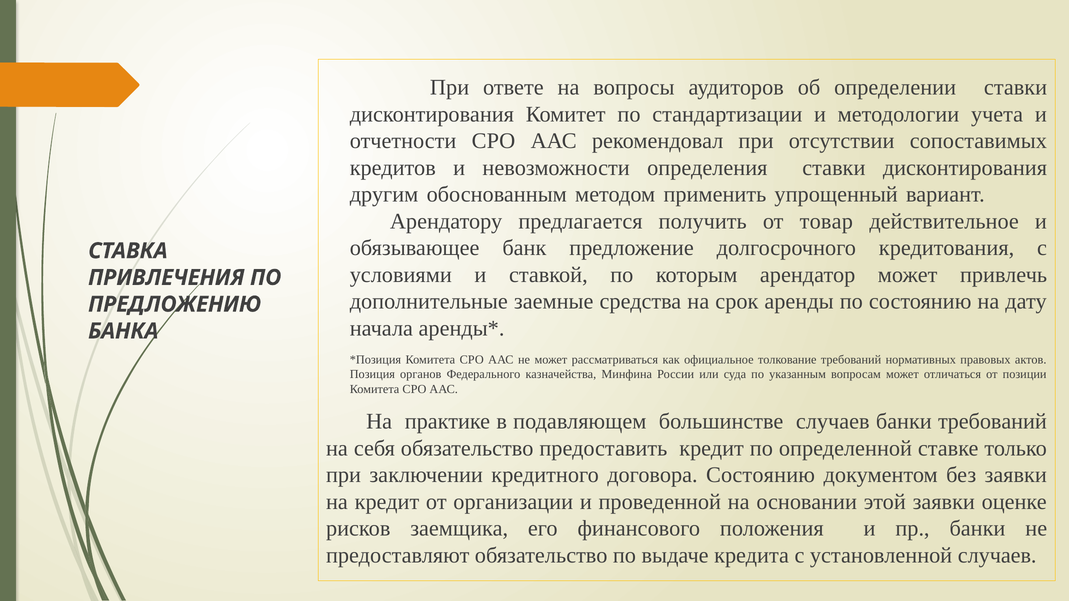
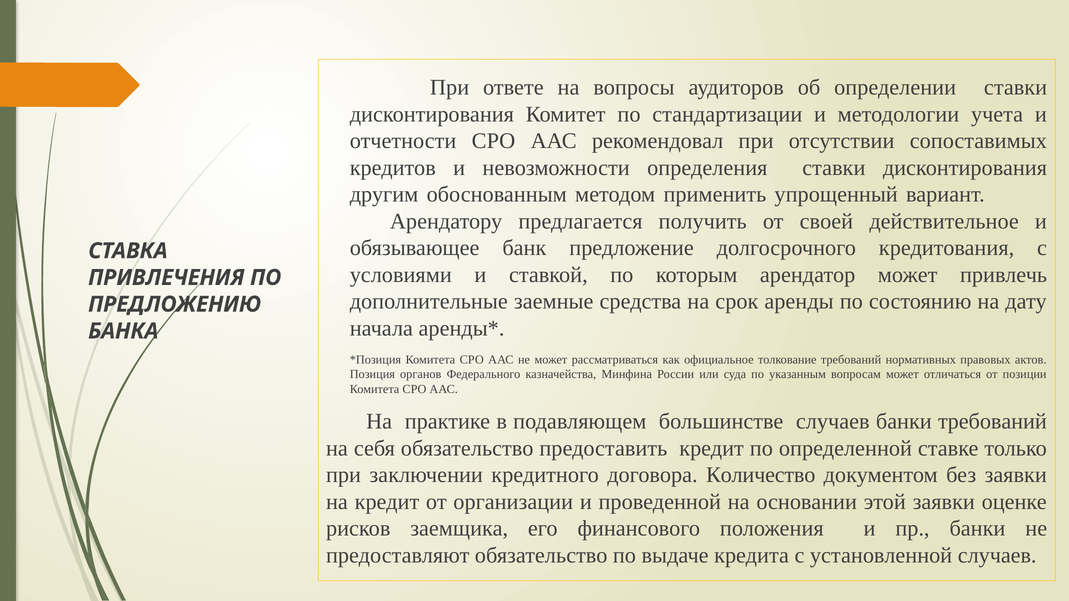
товар: товар -> своей
договора Состоянию: Состоянию -> Количество
